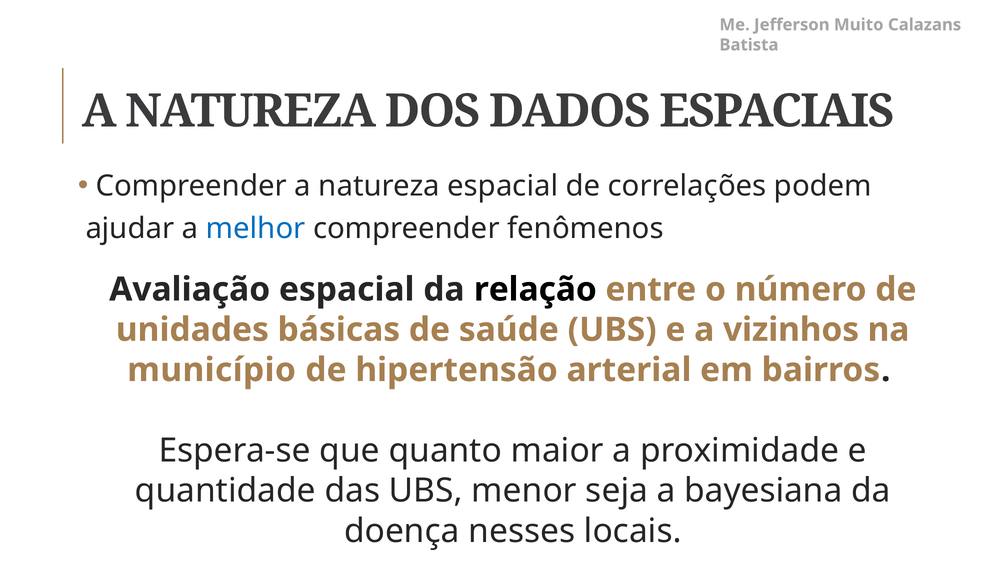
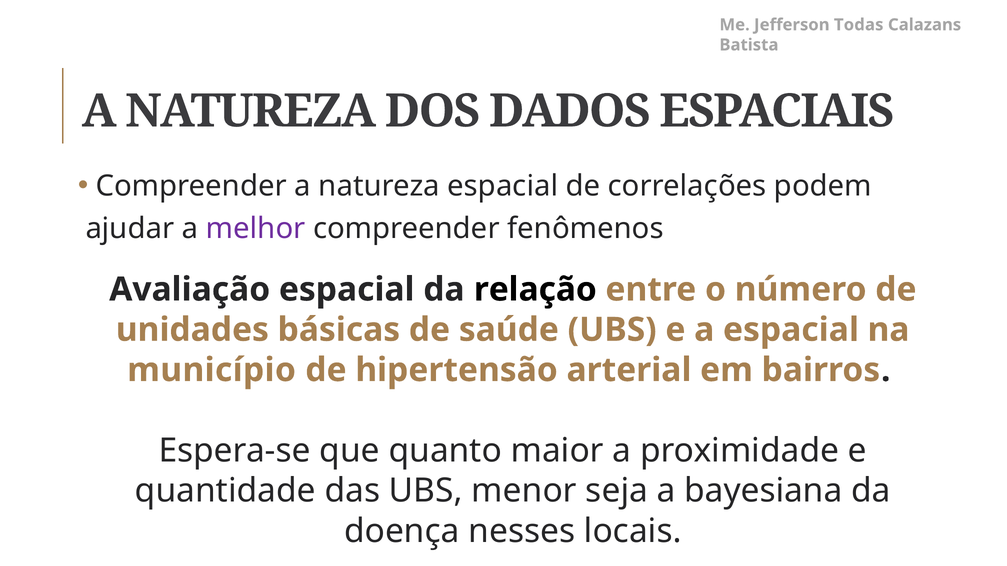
Muito: Muito -> Todas
melhor colour: blue -> purple
a vizinhos: vizinhos -> espacial
